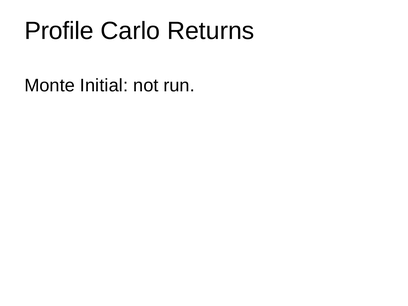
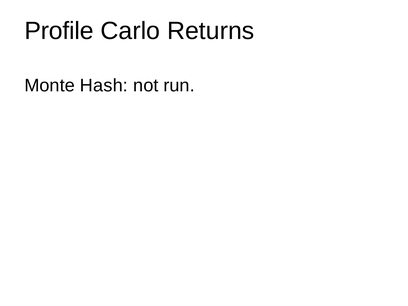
Initial: Initial -> Hash
